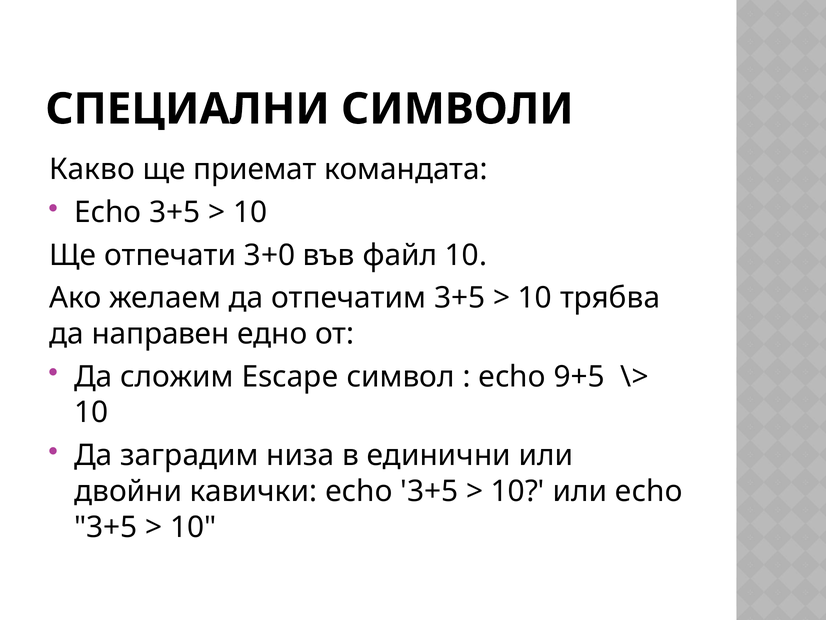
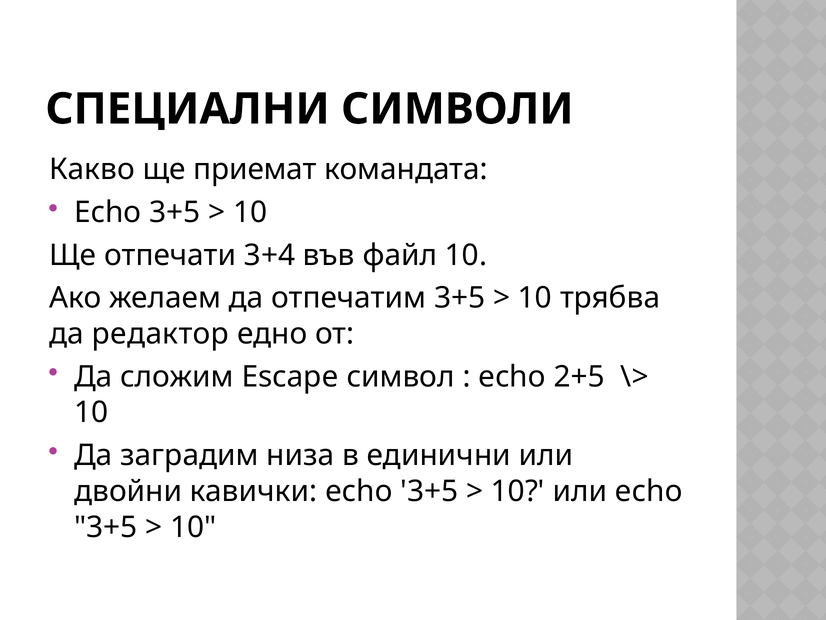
3+0: 3+0 -> 3+4
направен: направен -> редактор
9+5: 9+5 -> 2+5
